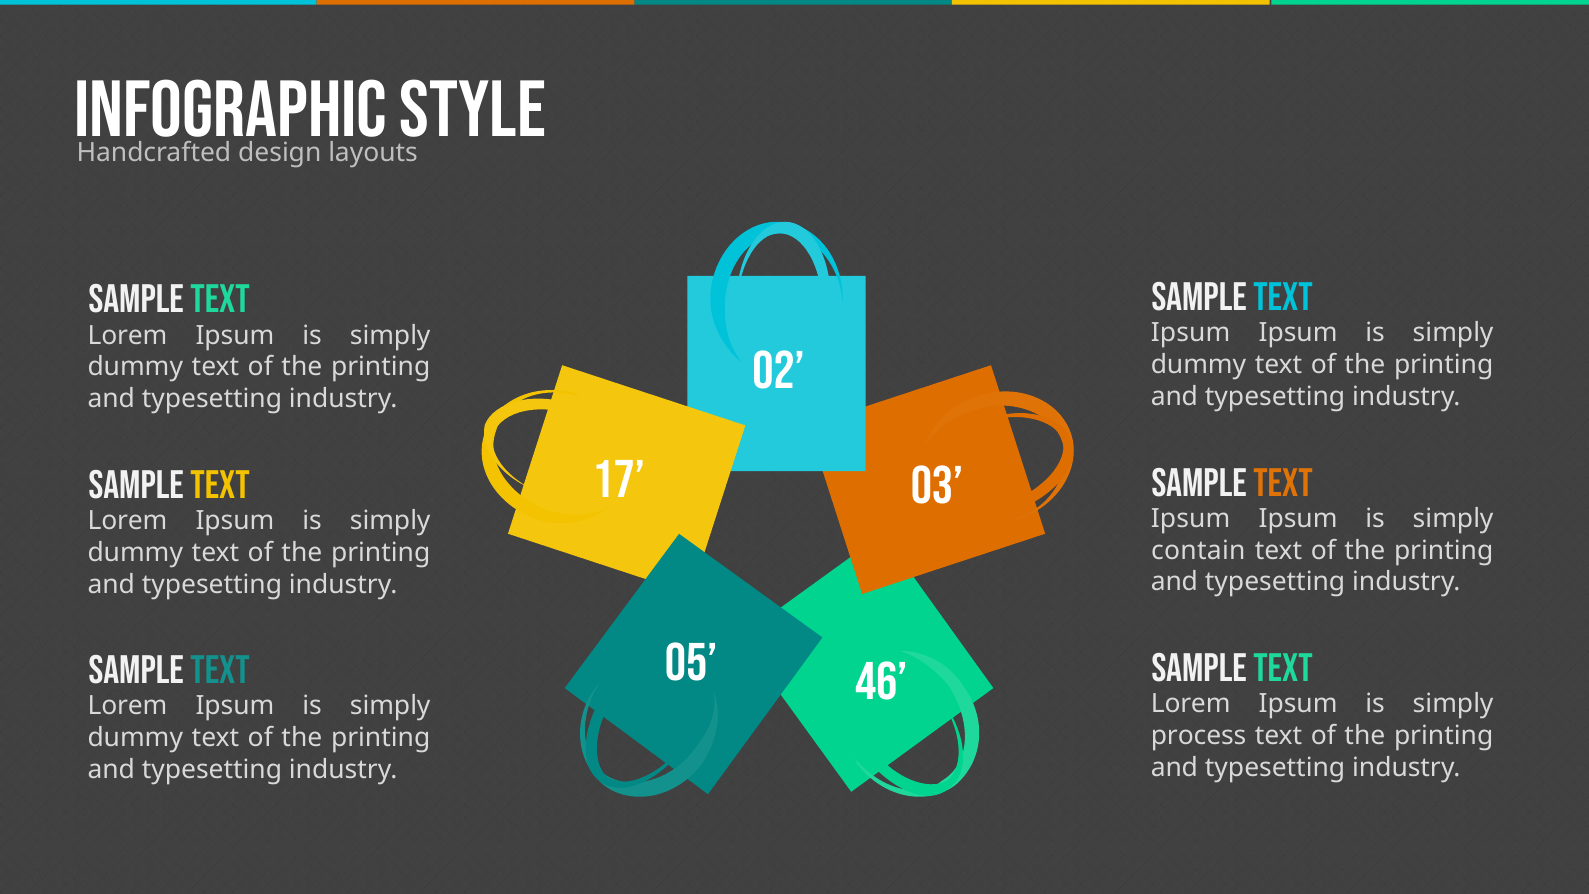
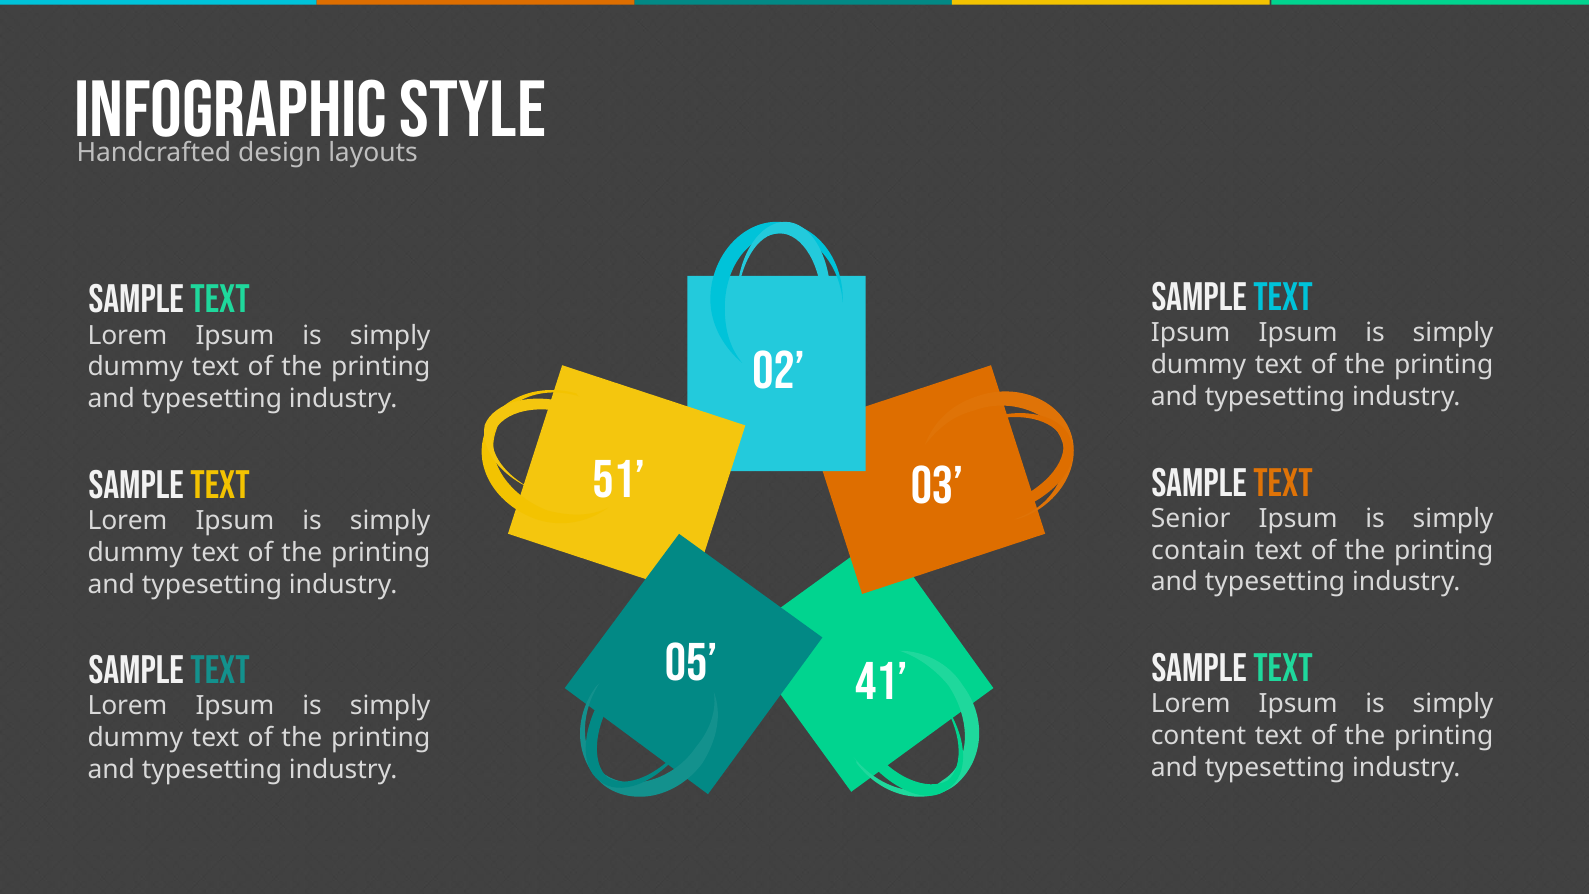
17: 17 -> 51
Ipsum at (1191, 518): Ipsum -> Senior
46: 46 -> 41
process: process -> content
